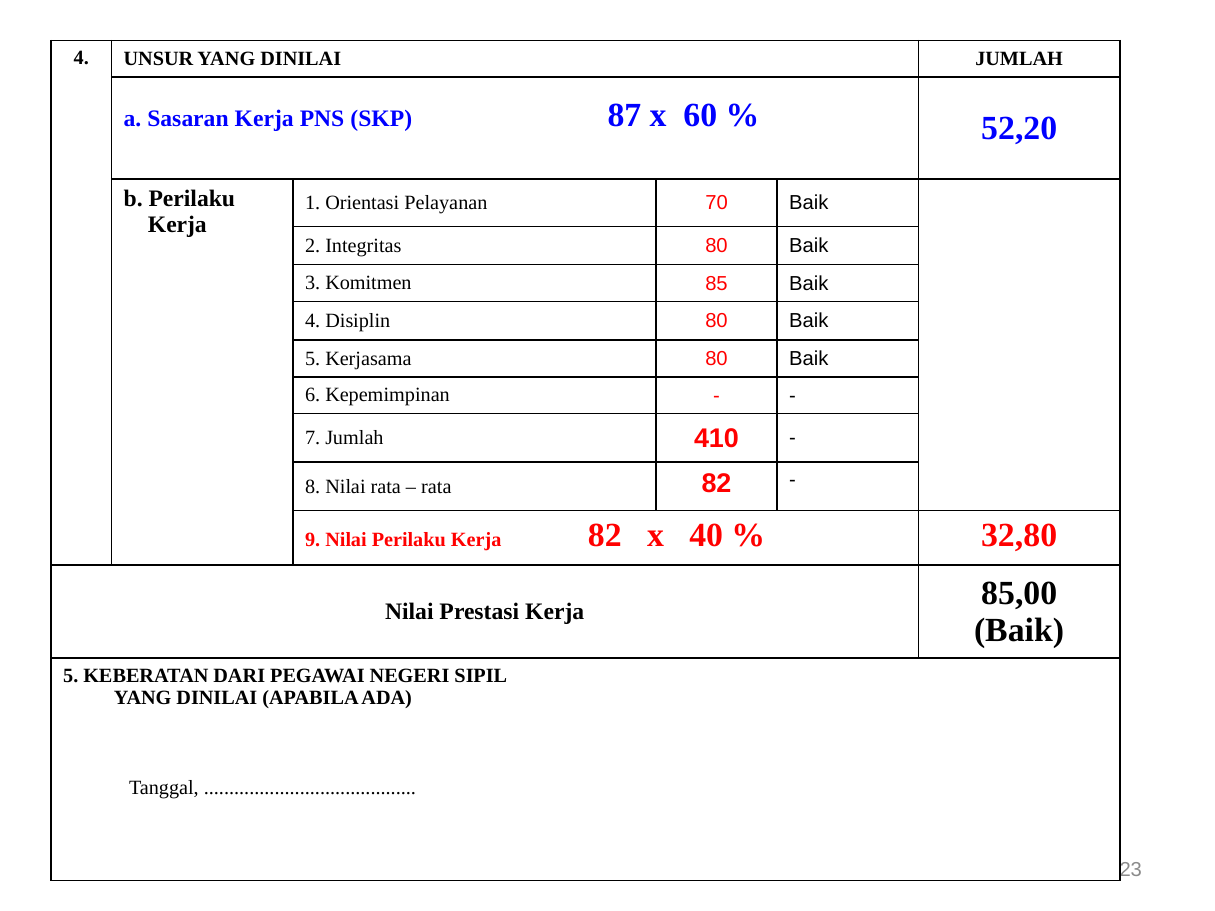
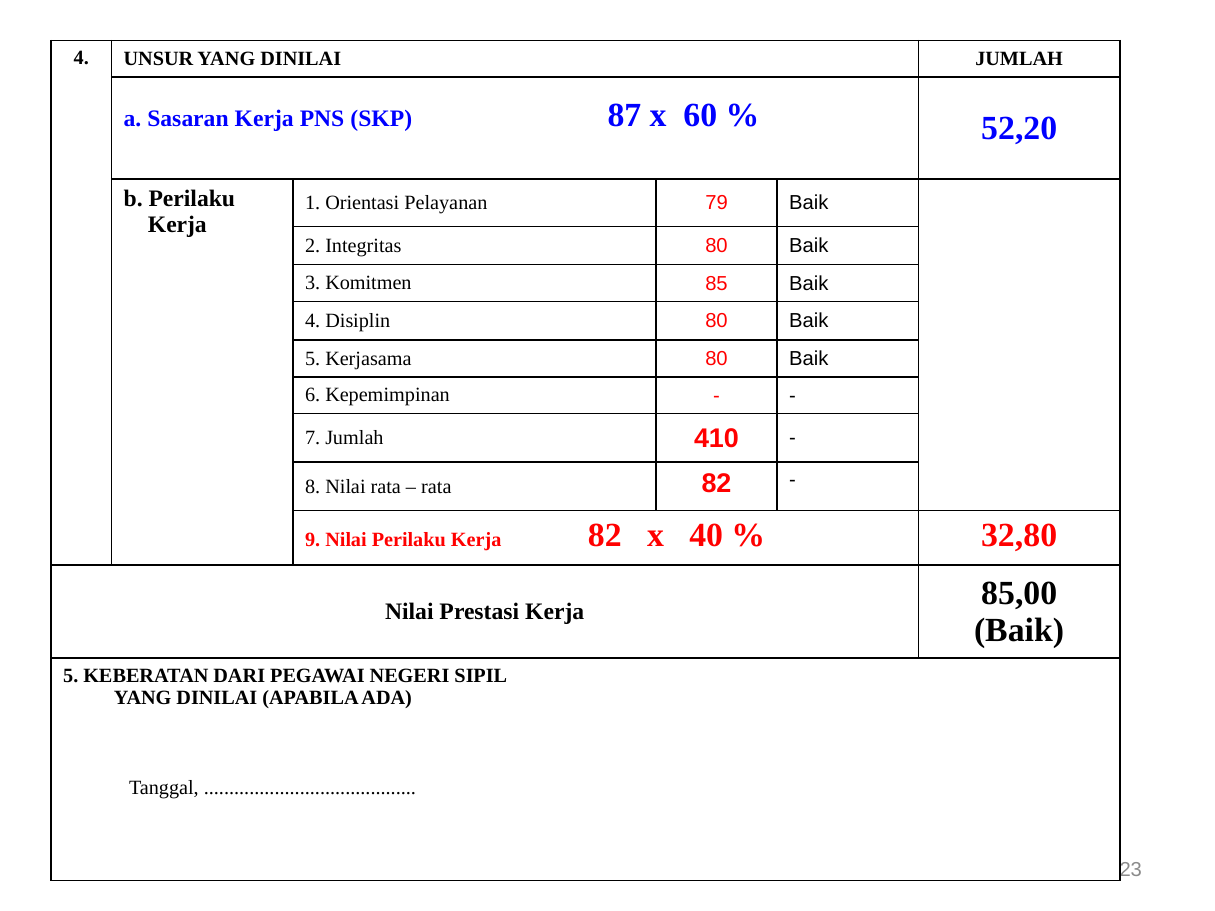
70: 70 -> 79
